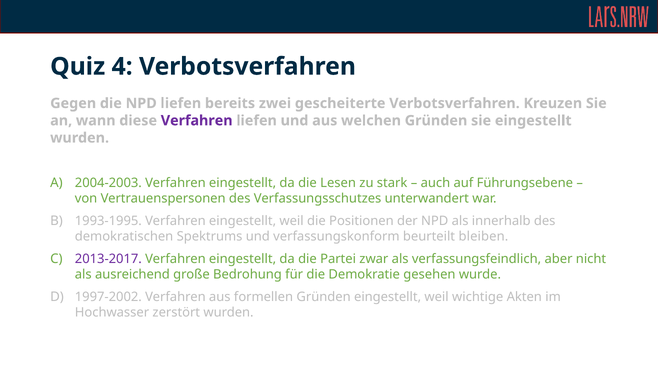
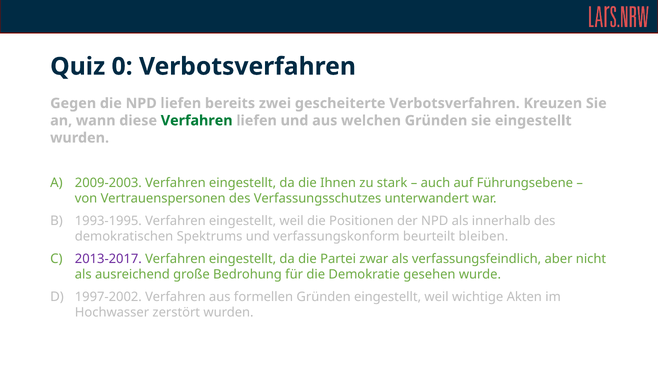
4: 4 -> 0
Verfahren at (197, 121) colour: purple -> green
2004-2003: 2004-2003 -> 2009-2003
Lesen: Lesen -> Ihnen
